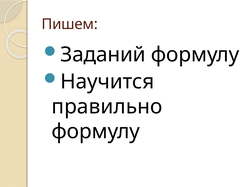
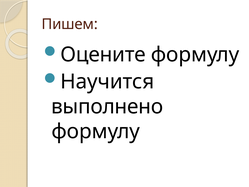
Заданий: Заданий -> Оцените
правильно: правильно -> выполнено
